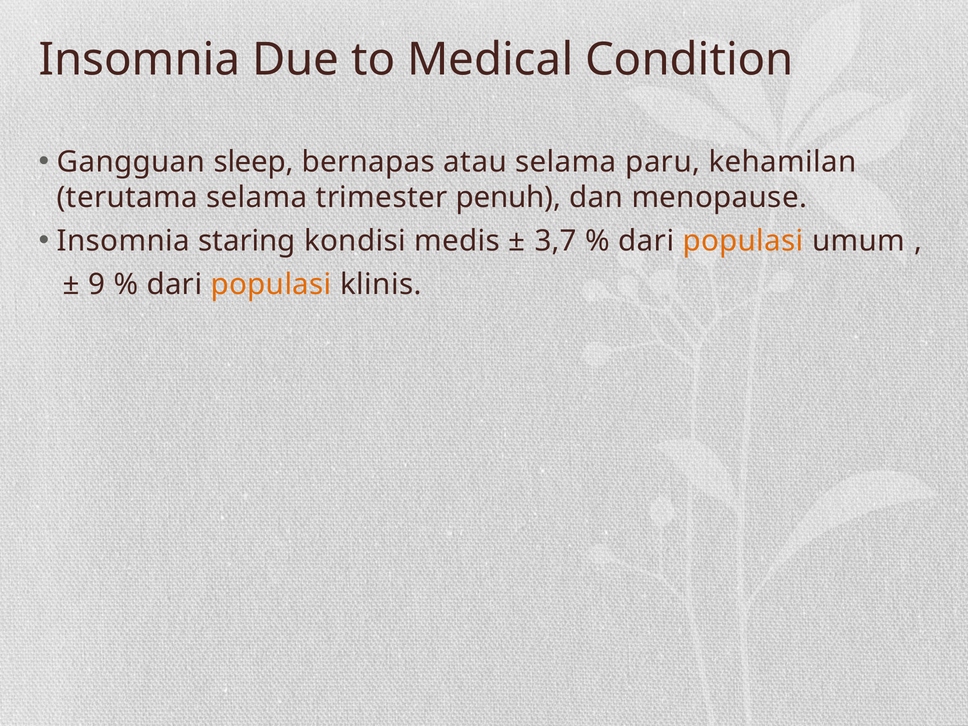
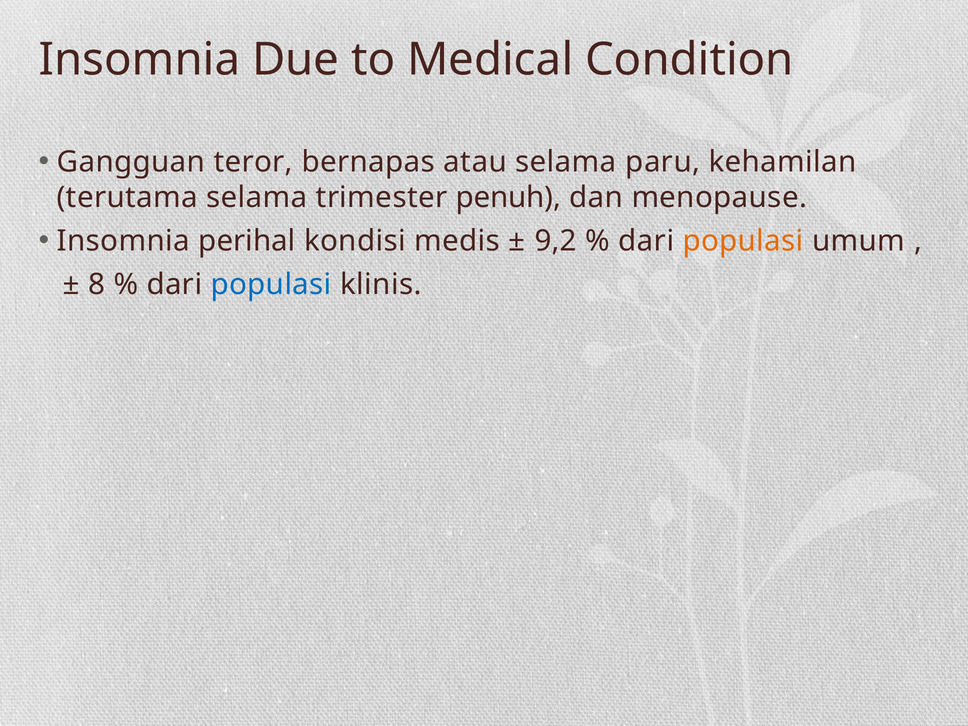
sleep: sleep -> teror
staring: staring -> perihal
3,7: 3,7 -> 9,2
9: 9 -> 8
populasi at (271, 285) colour: orange -> blue
